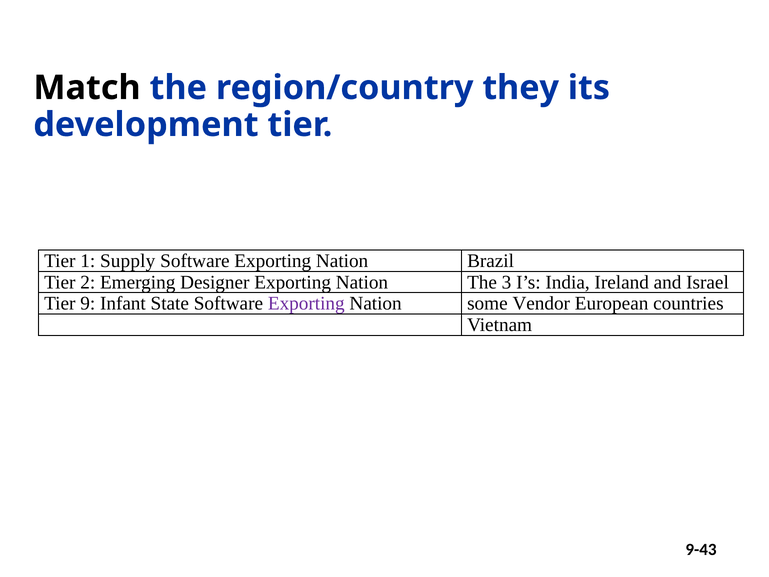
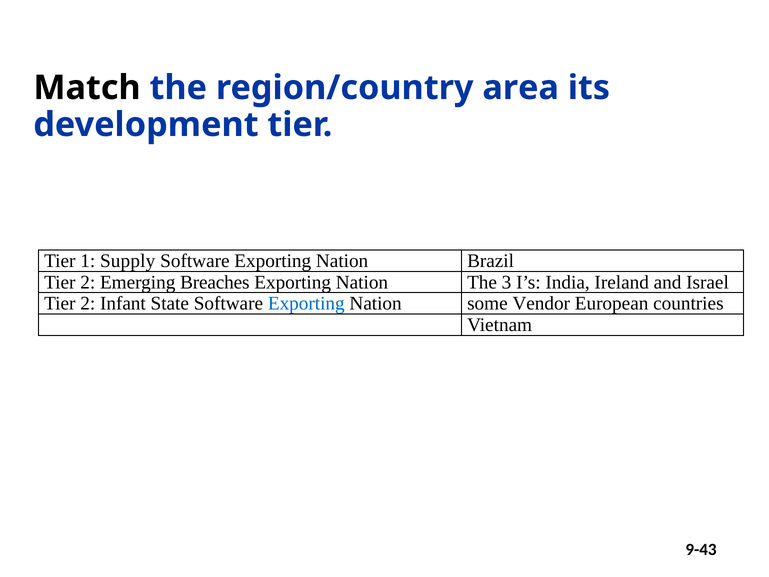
they: they -> area
Designer: Designer -> Breaches
9 at (88, 303): 9 -> 2
Exporting at (306, 303) colour: purple -> blue
